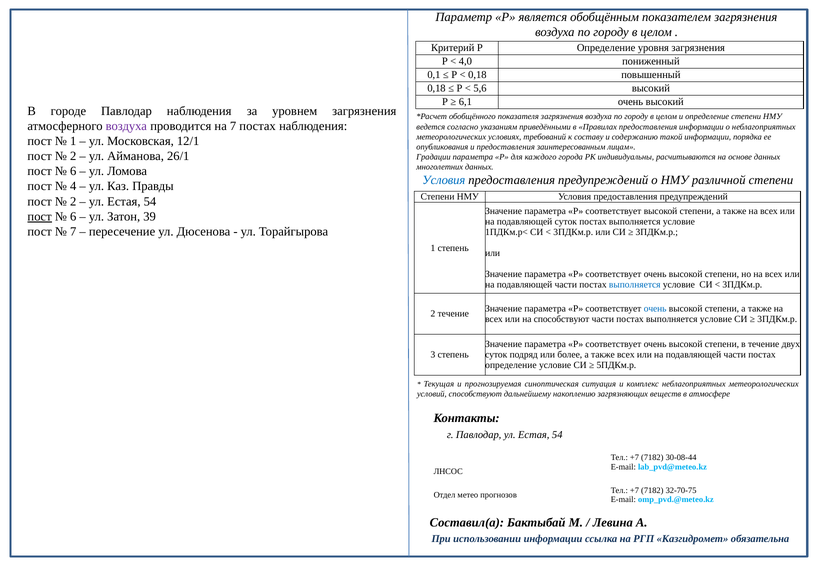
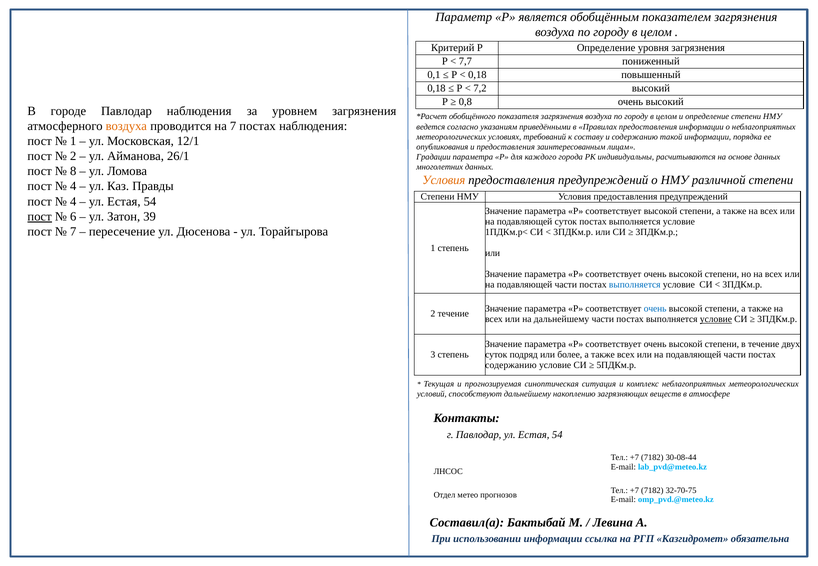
4,0: 4,0 -> 7,7
5,6: 5,6 -> 7,2
6,1: 6,1 -> 0,8
воздуха at (126, 126) colour: purple -> orange
6 at (73, 171): 6 -> 8
Условия at (444, 180) colour: blue -> orange
2 at (73, 202): 2 -> 4
на способствуют: способствуют -> дальнейшему
условие at (716, 319) underline: none -> present
определение at (511, 365): определение -> содержанию
